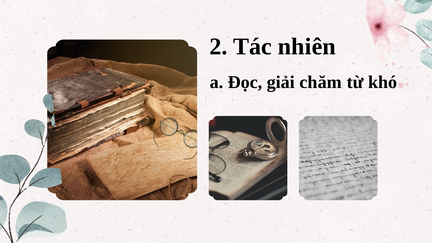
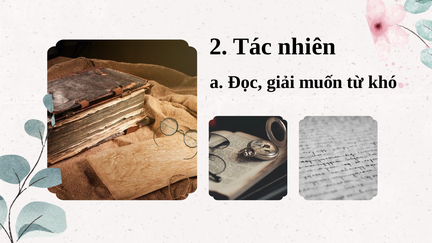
chăm: chăm -> muốn
